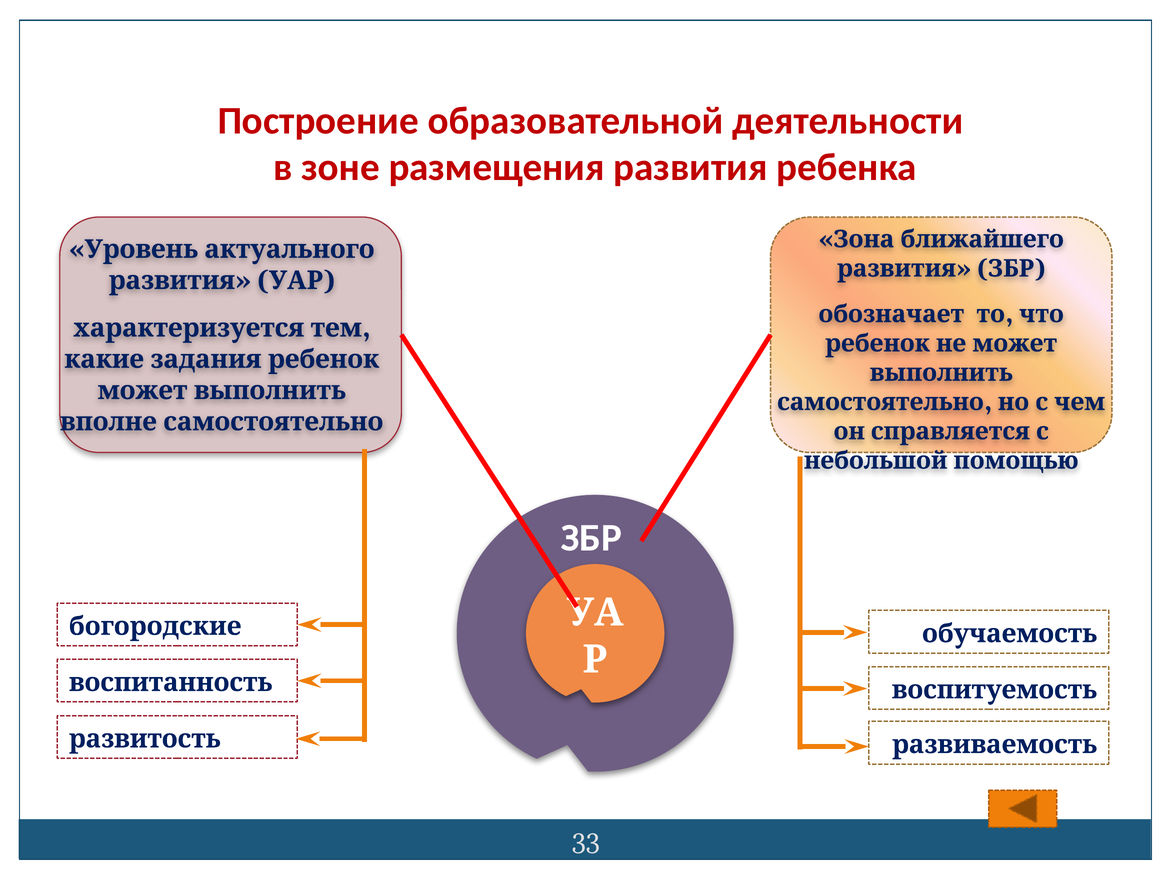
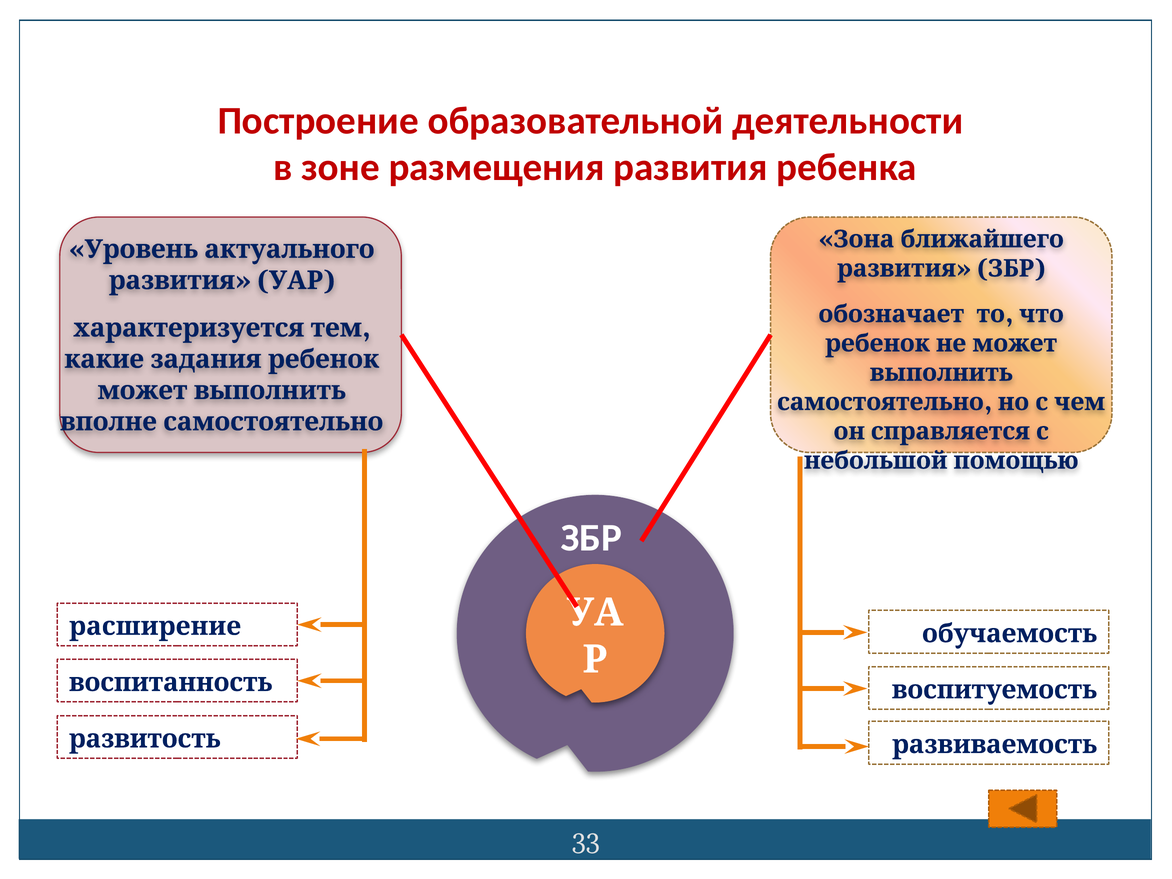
богородские: богородские -> расширение
